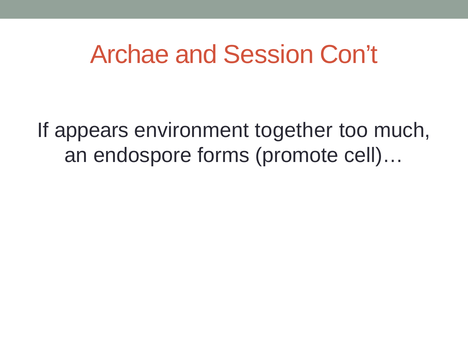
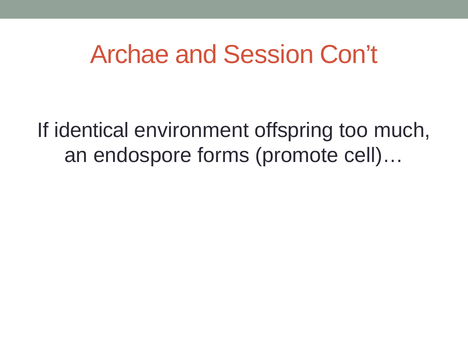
appears: appears -> identical
together: together -> offspring
